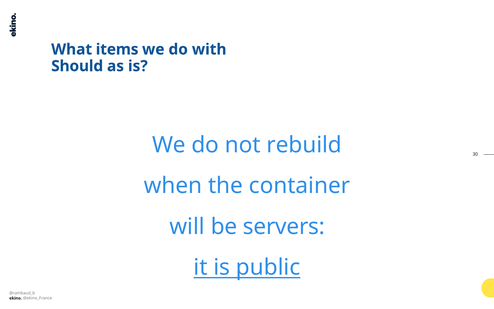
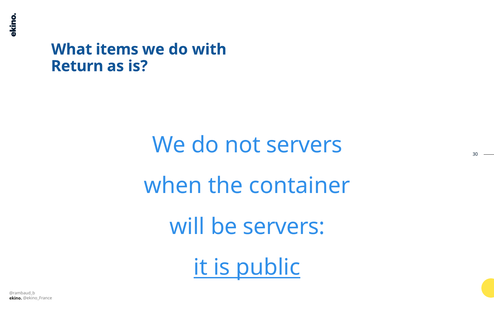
Should: Should -> Return
not rebuild: rebuild -> servers
